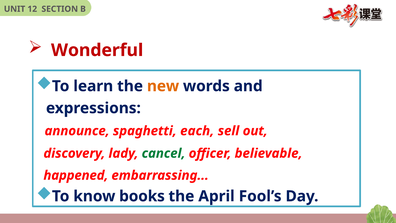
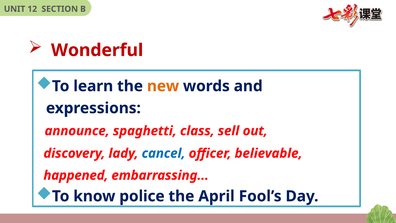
each: each -> class
cancel colour: green -> blue
books: books -> police
